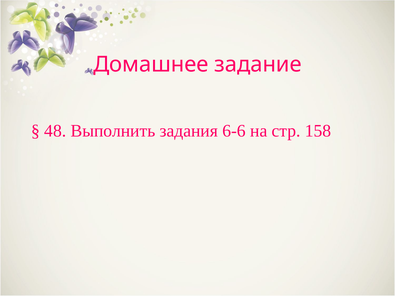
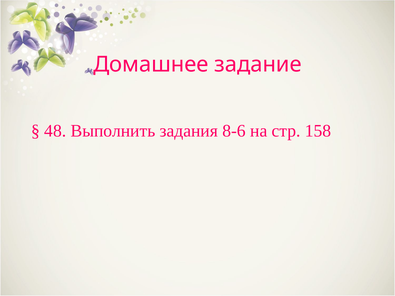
6-6: 6-6 -> 8-6
